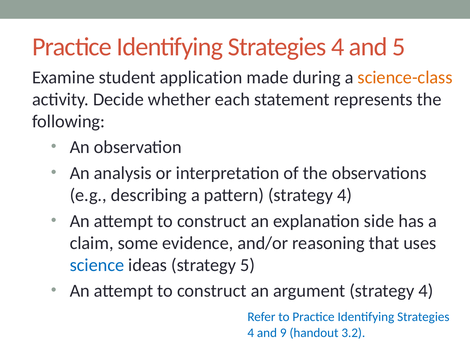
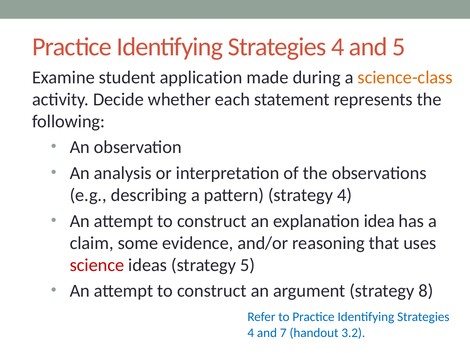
side: side -> idea
science colour: blue -> red
argument strategy 4: 4 -> 8
9: 9 -> 7
